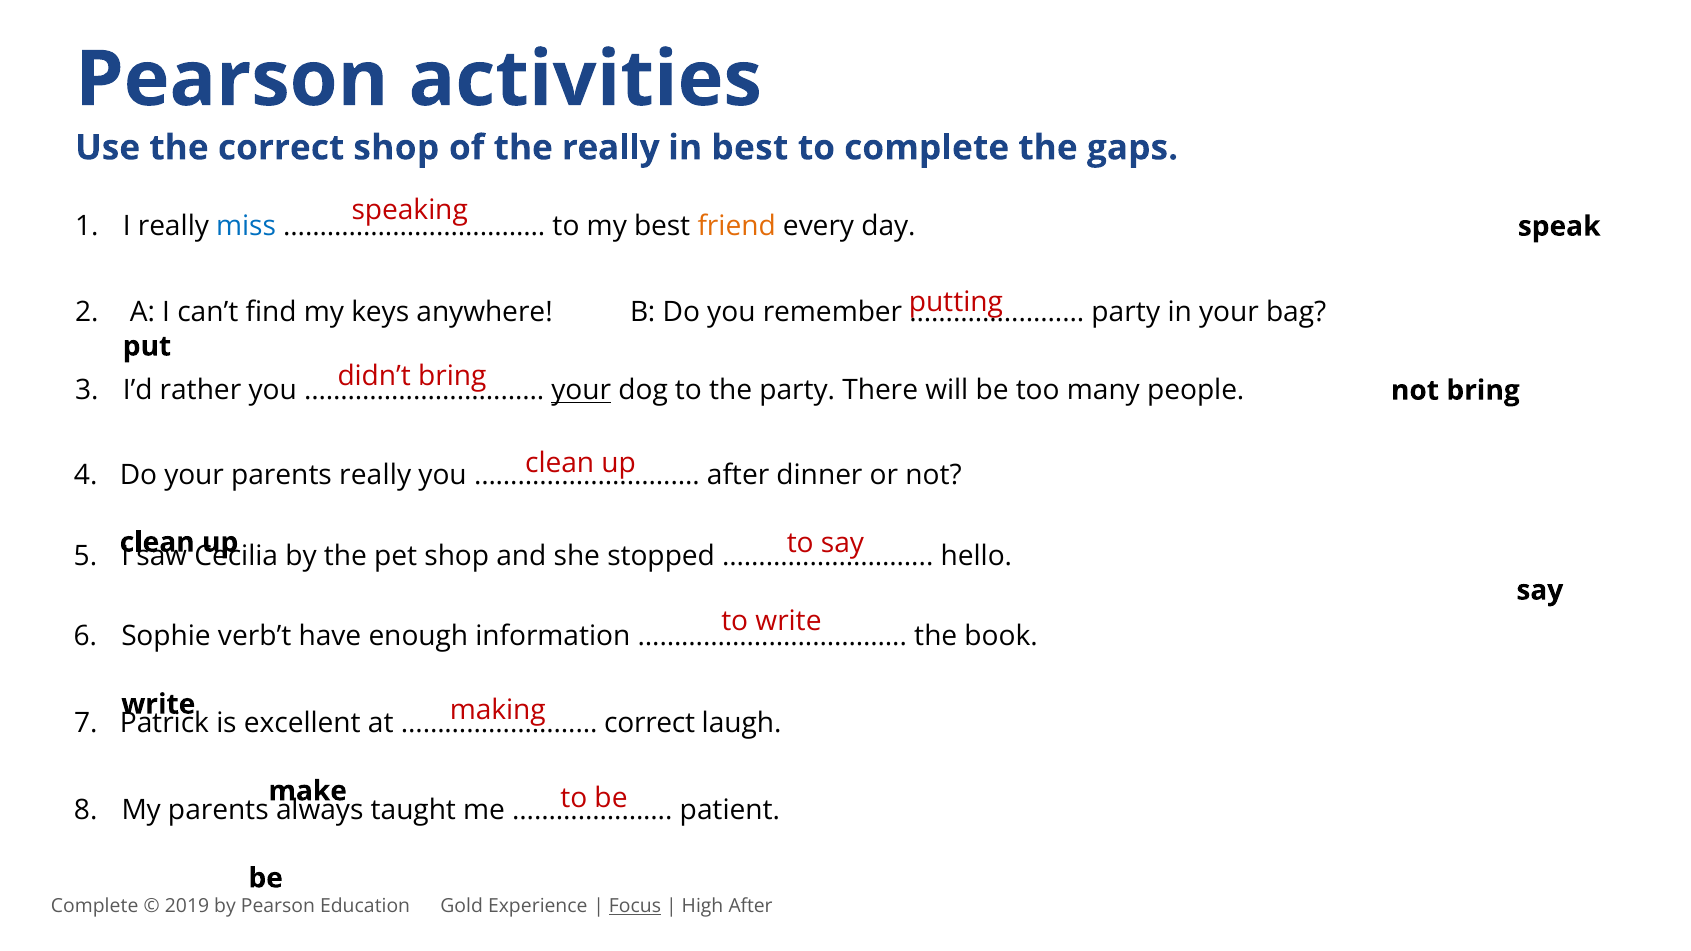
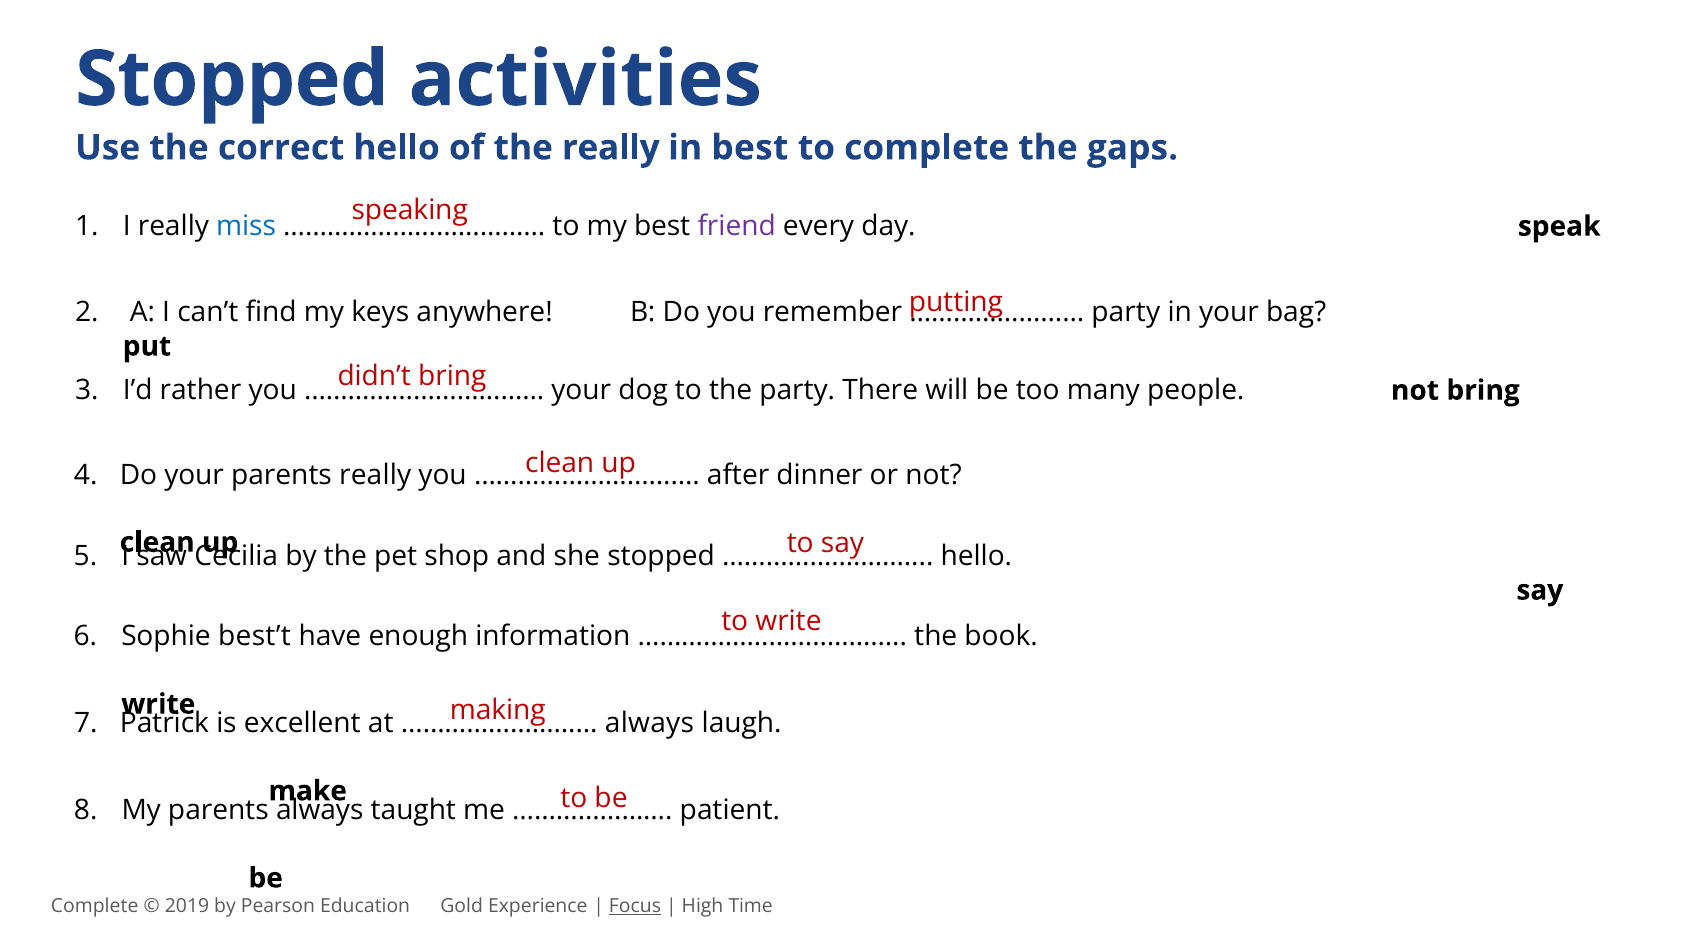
Pearson at (232, 80): Pearson -> Stopped
correct shop: shop -> hello
friend colour: orange -> purple
your at (581, 391) underline: present -> none
verb’t: verb’t -> best’t
correct at (650, 724): correct -> always
High After: After -> Time
